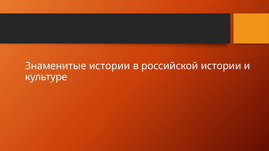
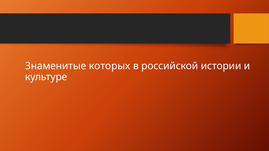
Знаменитые истории: истории -> которых
